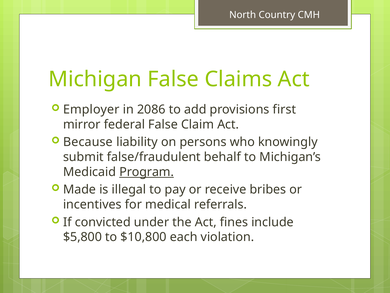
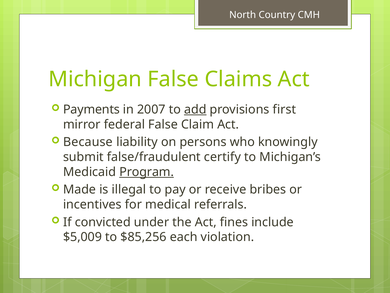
Employer: Employer -> Payments
2086: 2086 -> 2007
add underline: none -> present
behalf: behalf -> certify
$5,800: $5,800 -> $5,009
$10,800: $10,800 -> $85,256
